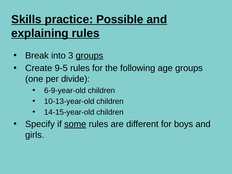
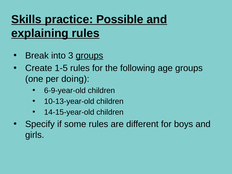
9-5: 9-5 -> 1-5
divide: divide -> doing
some underline: present -> none
